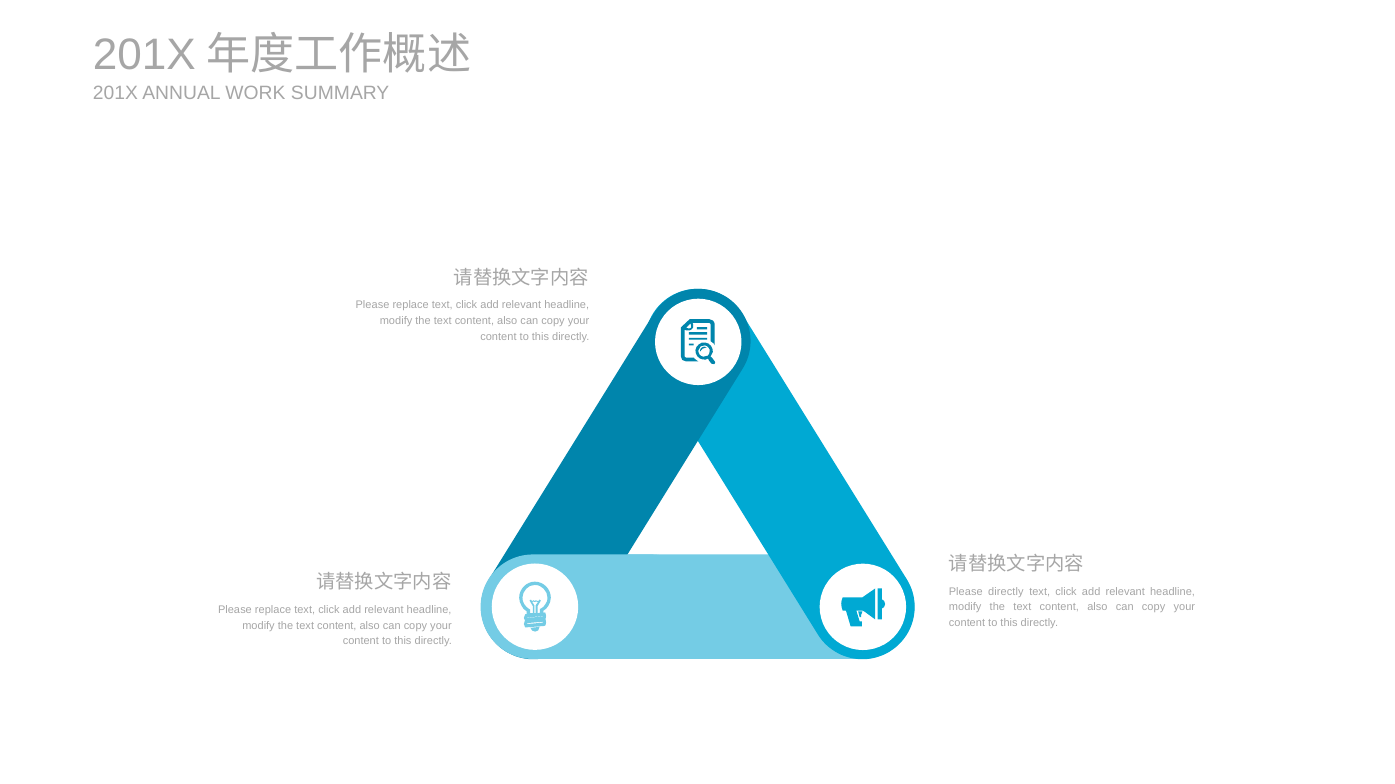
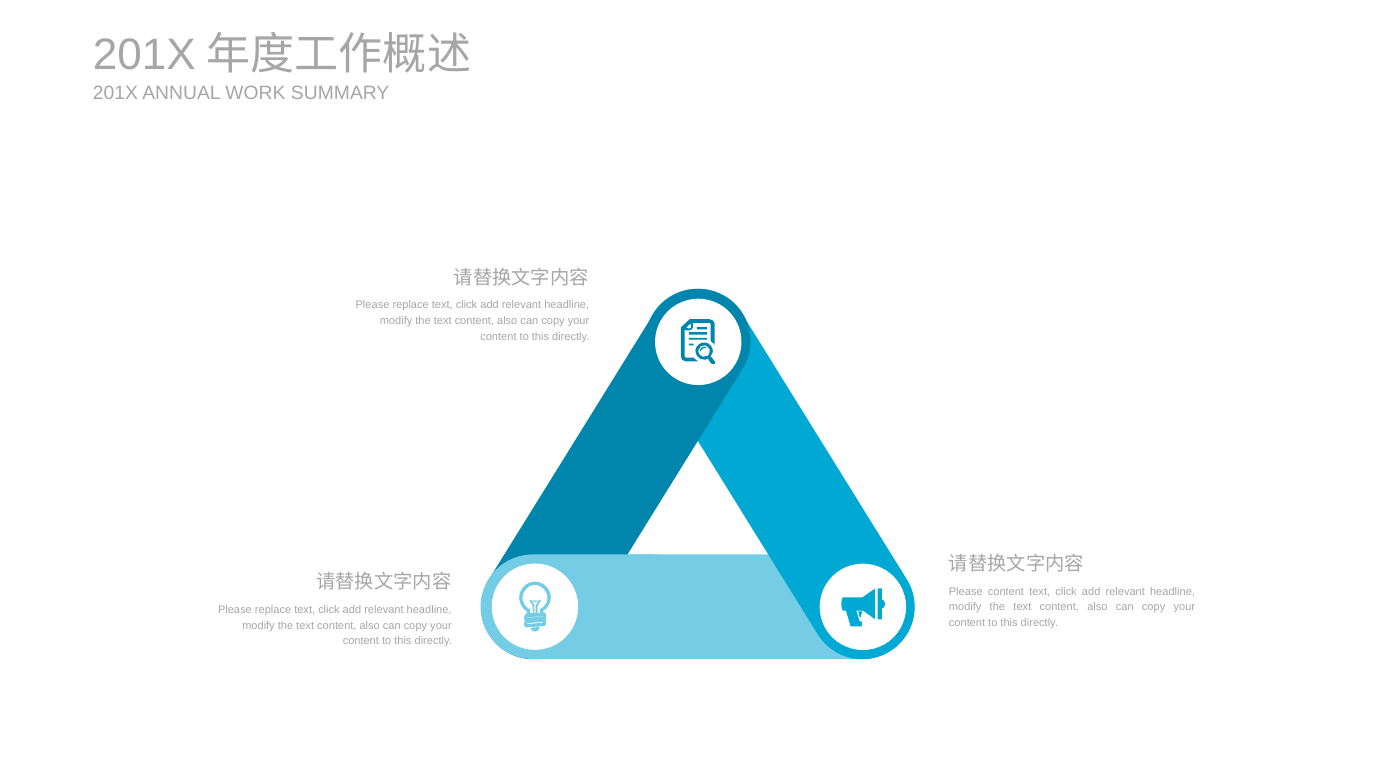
Please directly: directly -> content
